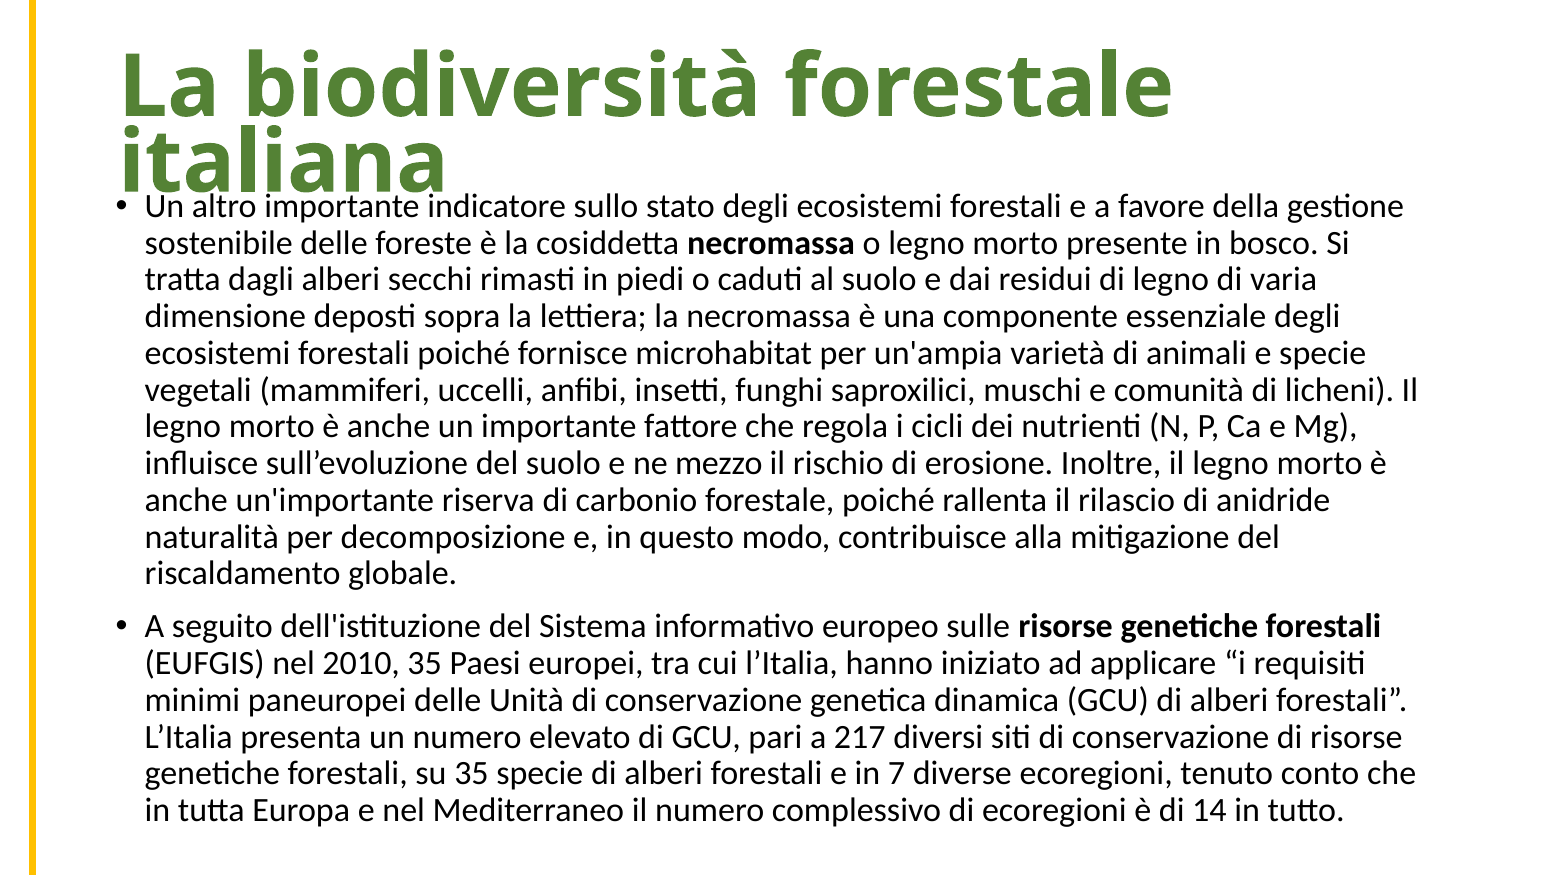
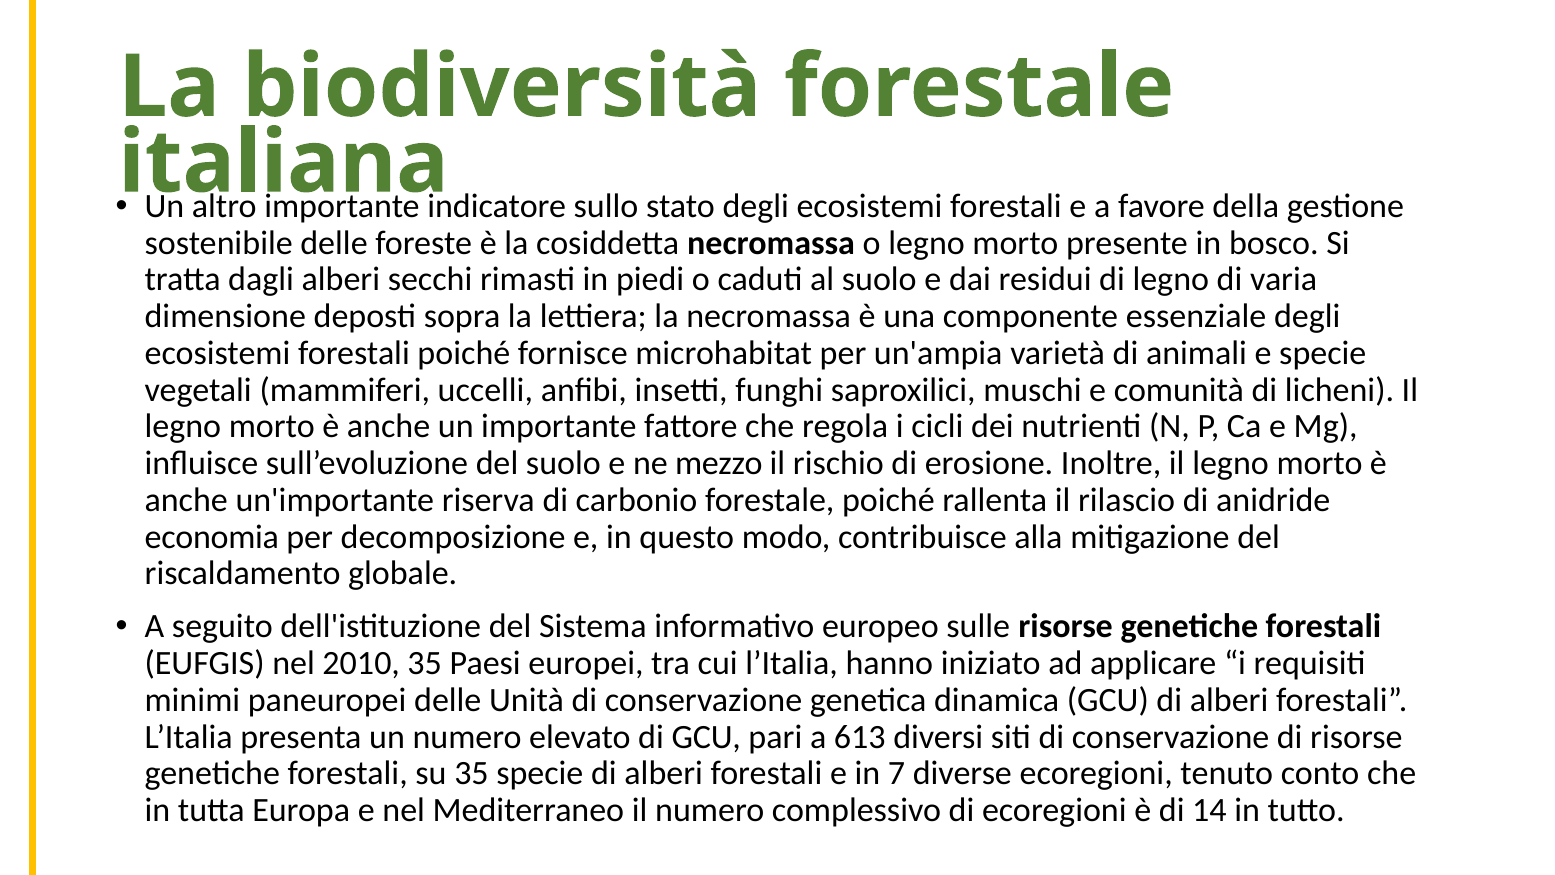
naturalità: naturalità -> economia
217: 217 -> 613
